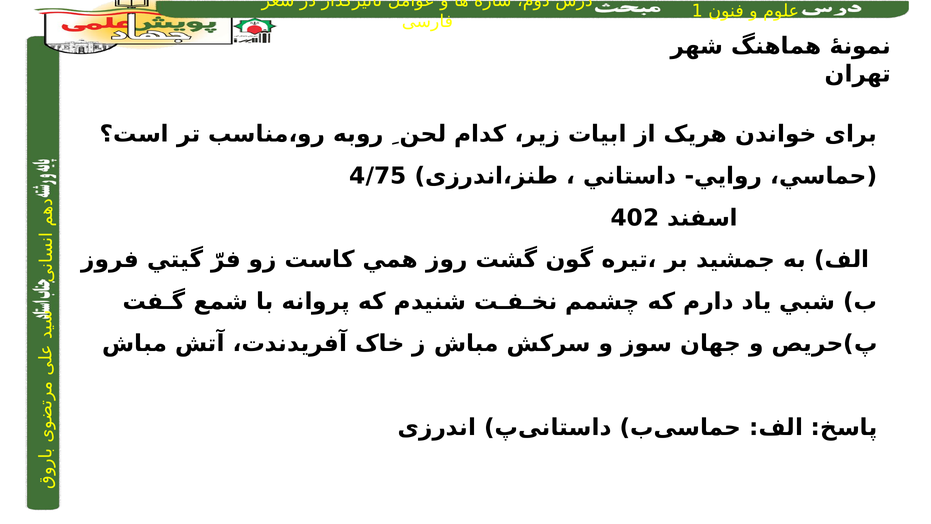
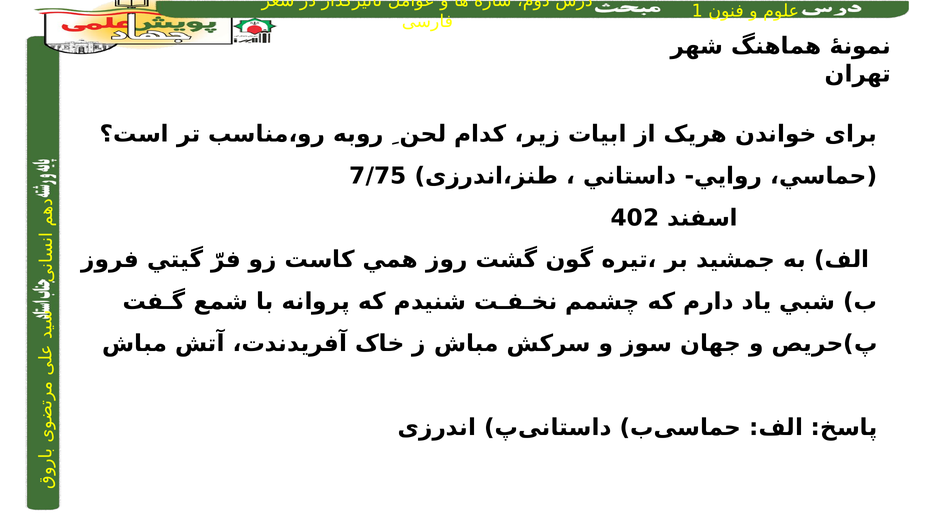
4/75: 4/75 -> 7/75
